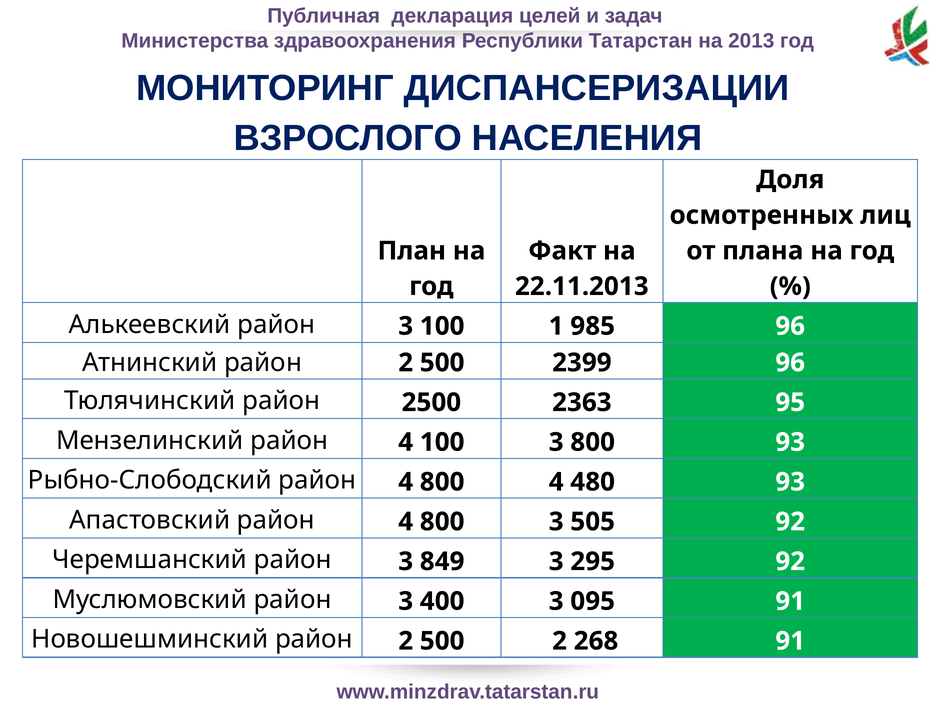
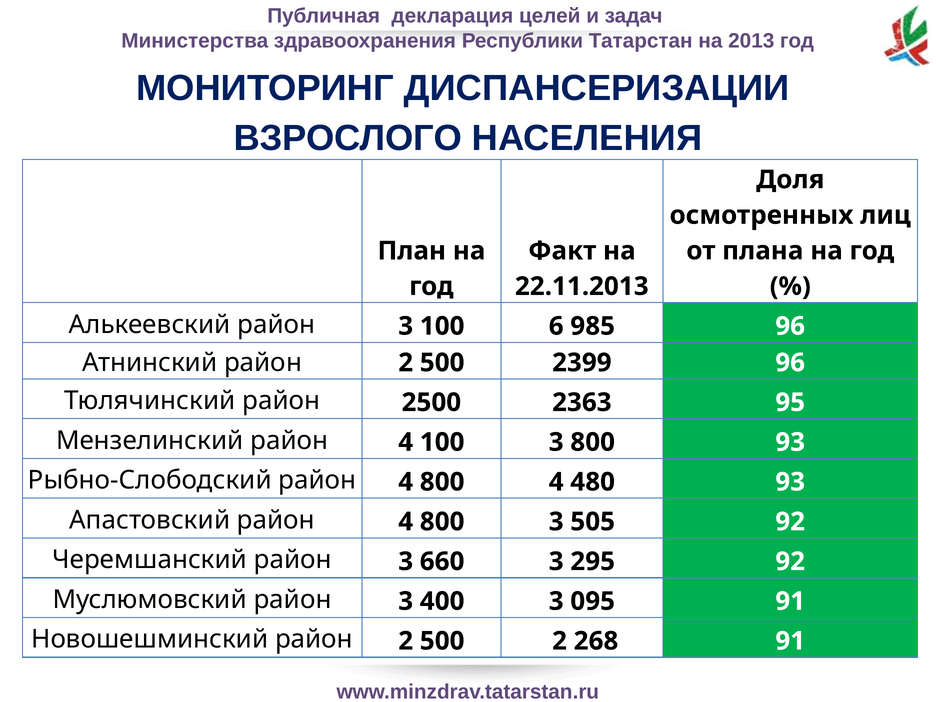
1: 1 -> 6
849: 849 -> 660
